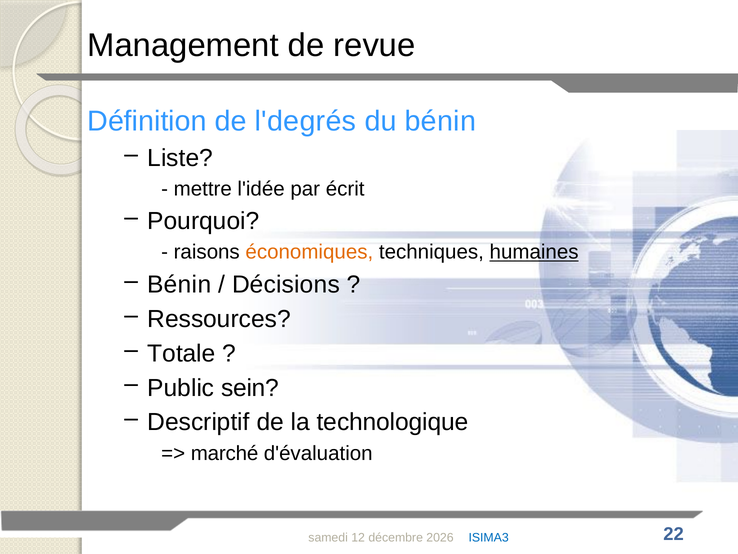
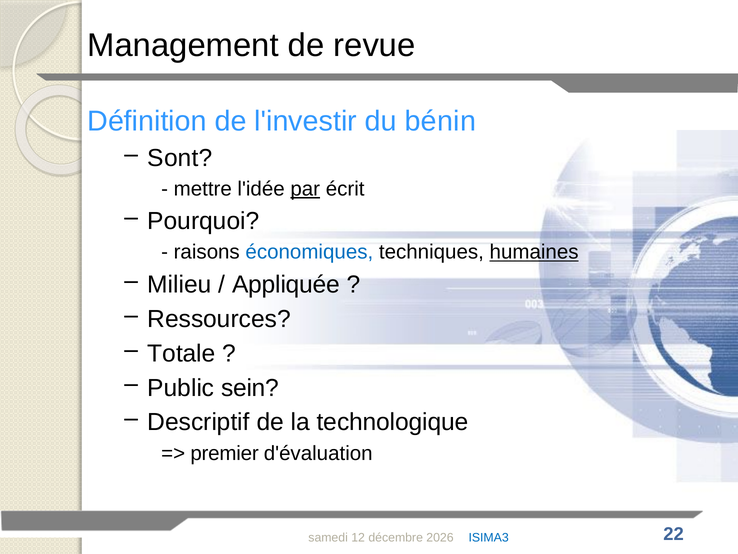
l'degrés: l'degrés -> l'investir
Liste: Liste -> Sont
par underline: none -> present
économiques colour: orange -> blue
Bénin at (179, 284): Bénin -> Milieu
Décisions: Décisions -> Appliquée
marché: marché -> premier
